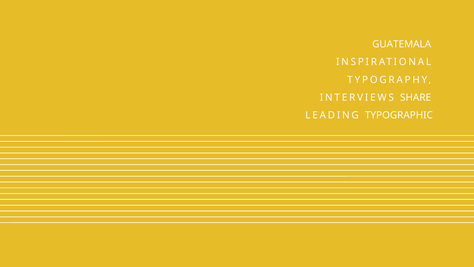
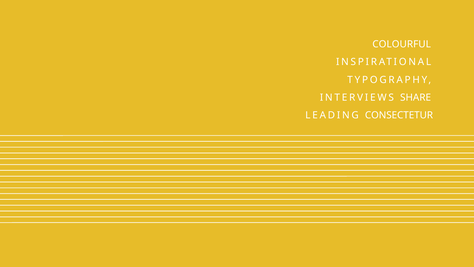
GUATEMALA: GUATEMALA -> COLOURFUL
TYPOGRAPHIC: TYPOGRAPHIC -> CONSECTETUR
